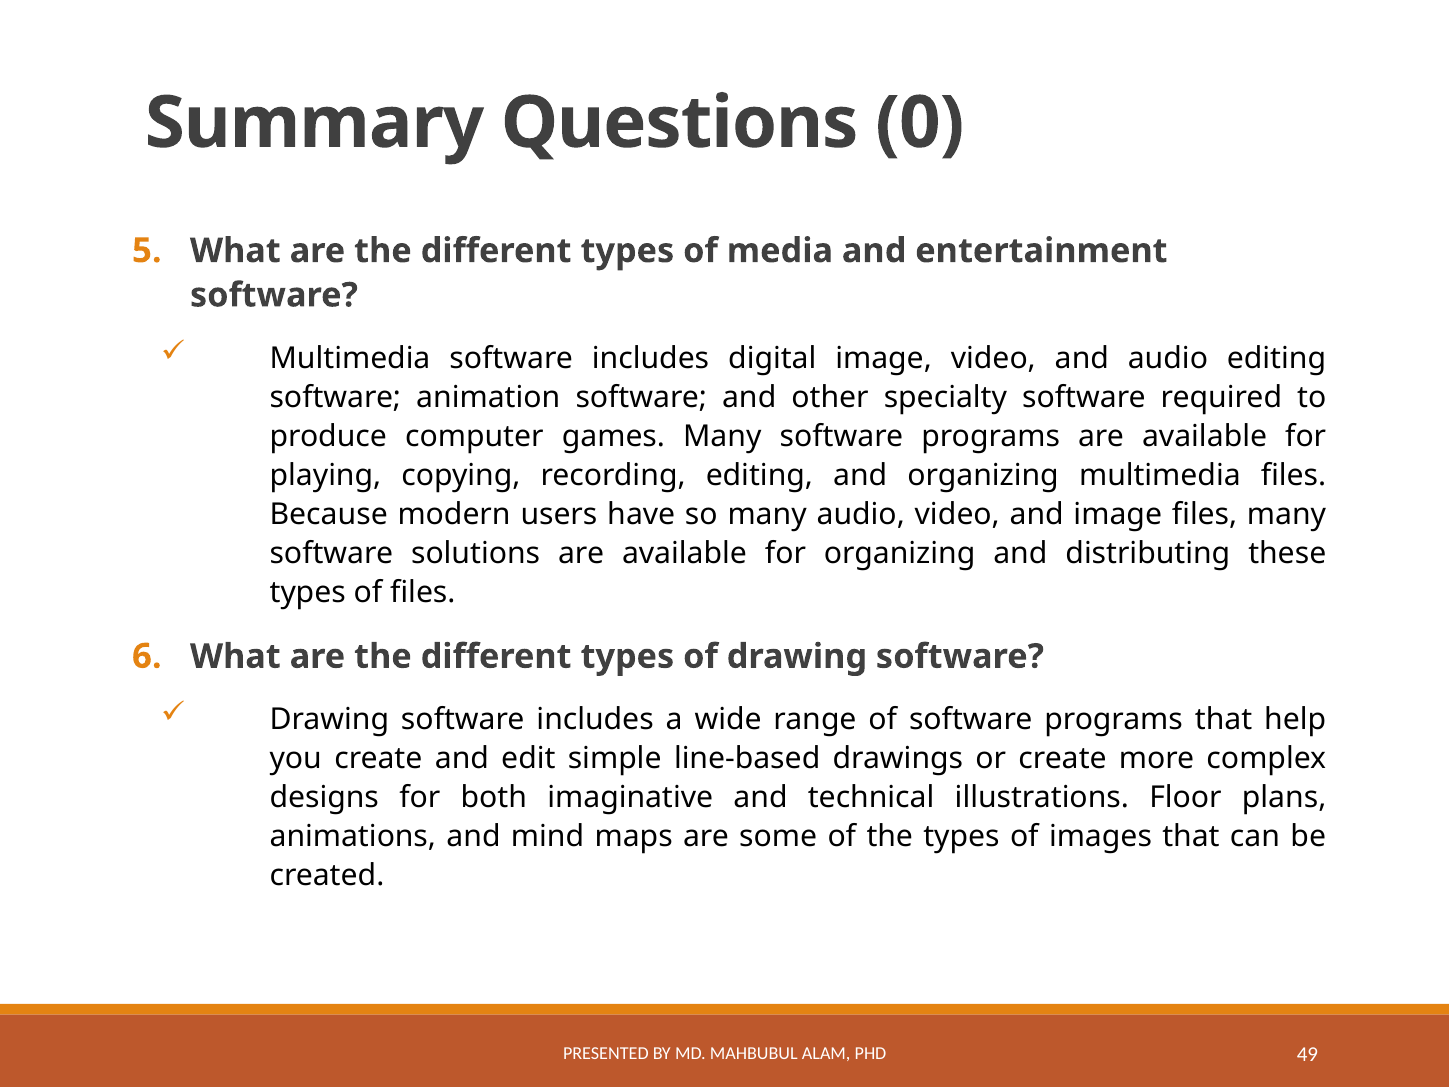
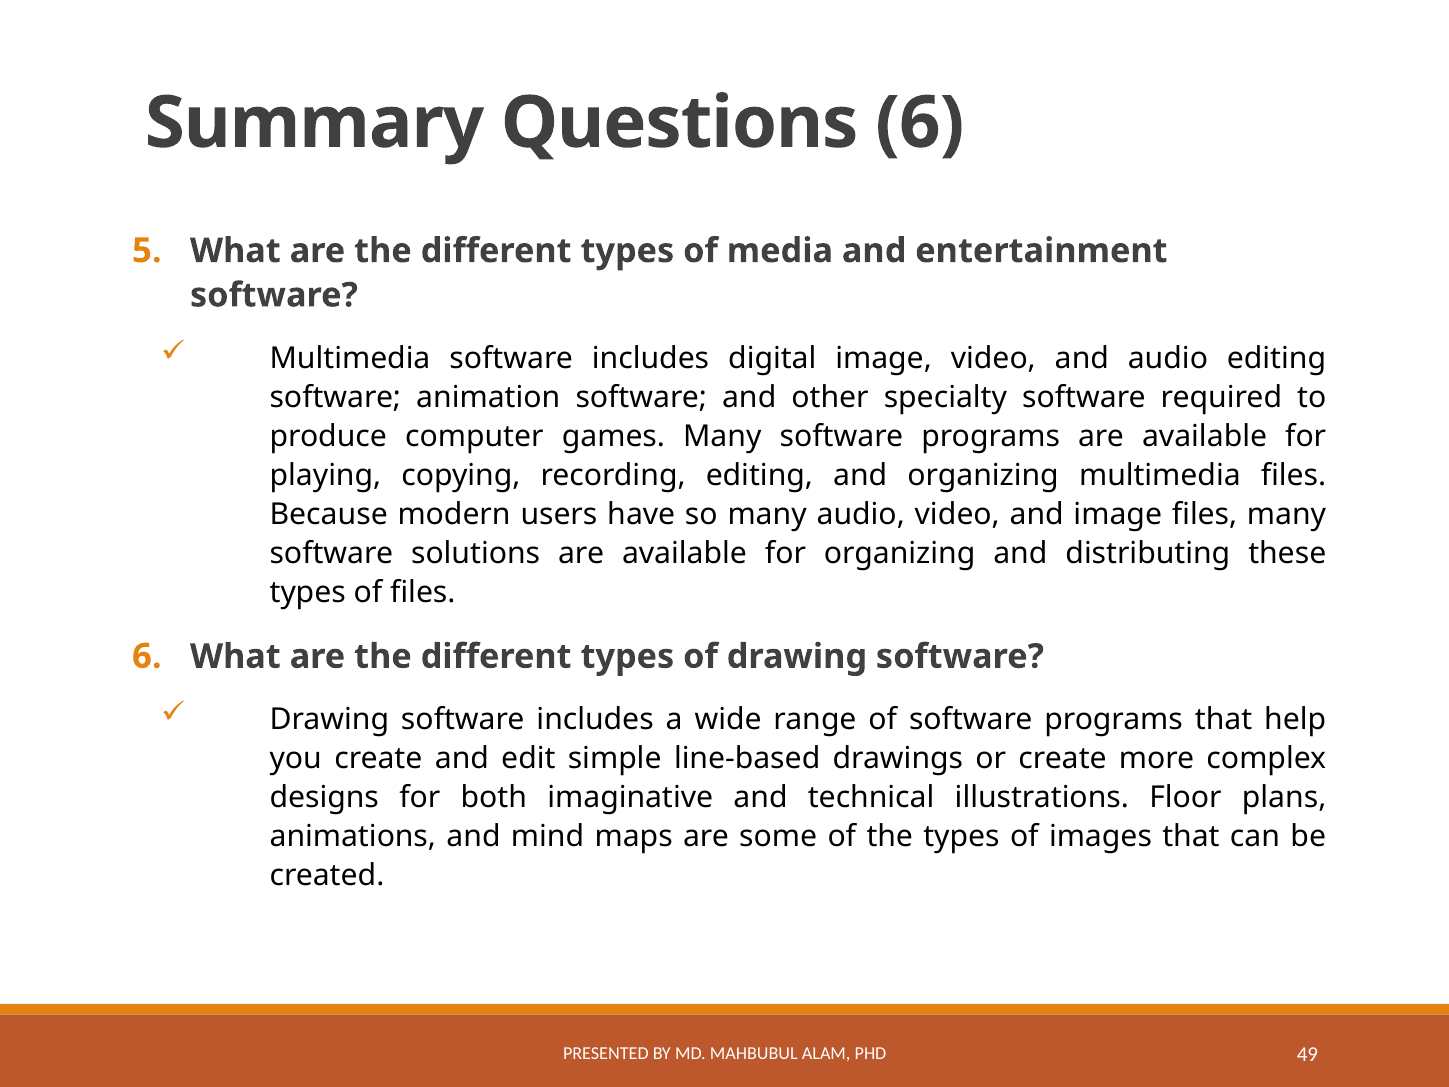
Questions 0: 0 -> 6
